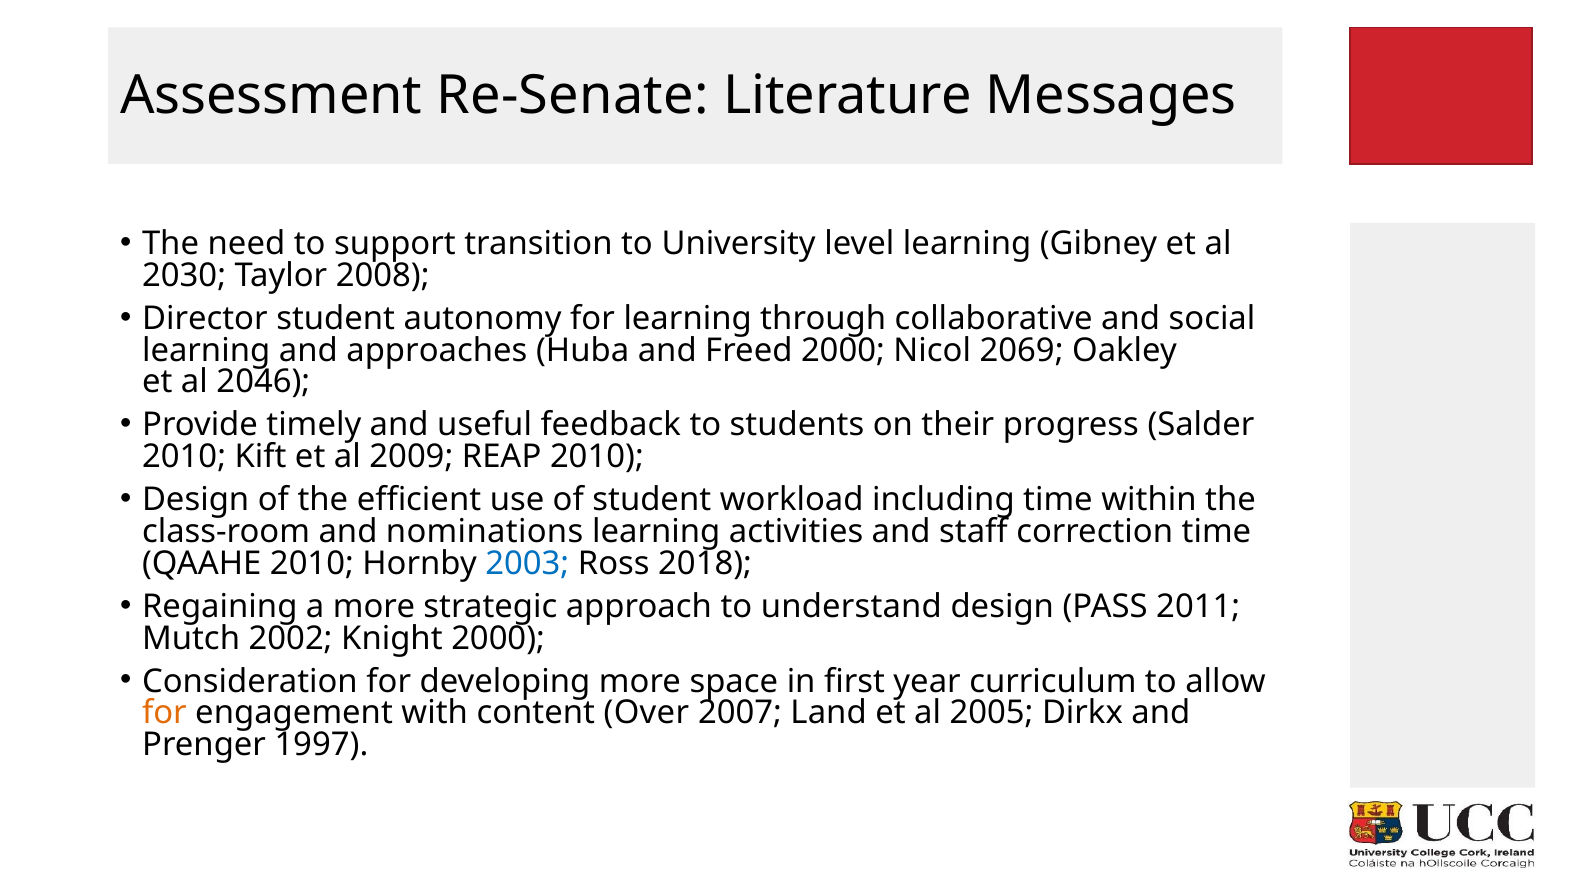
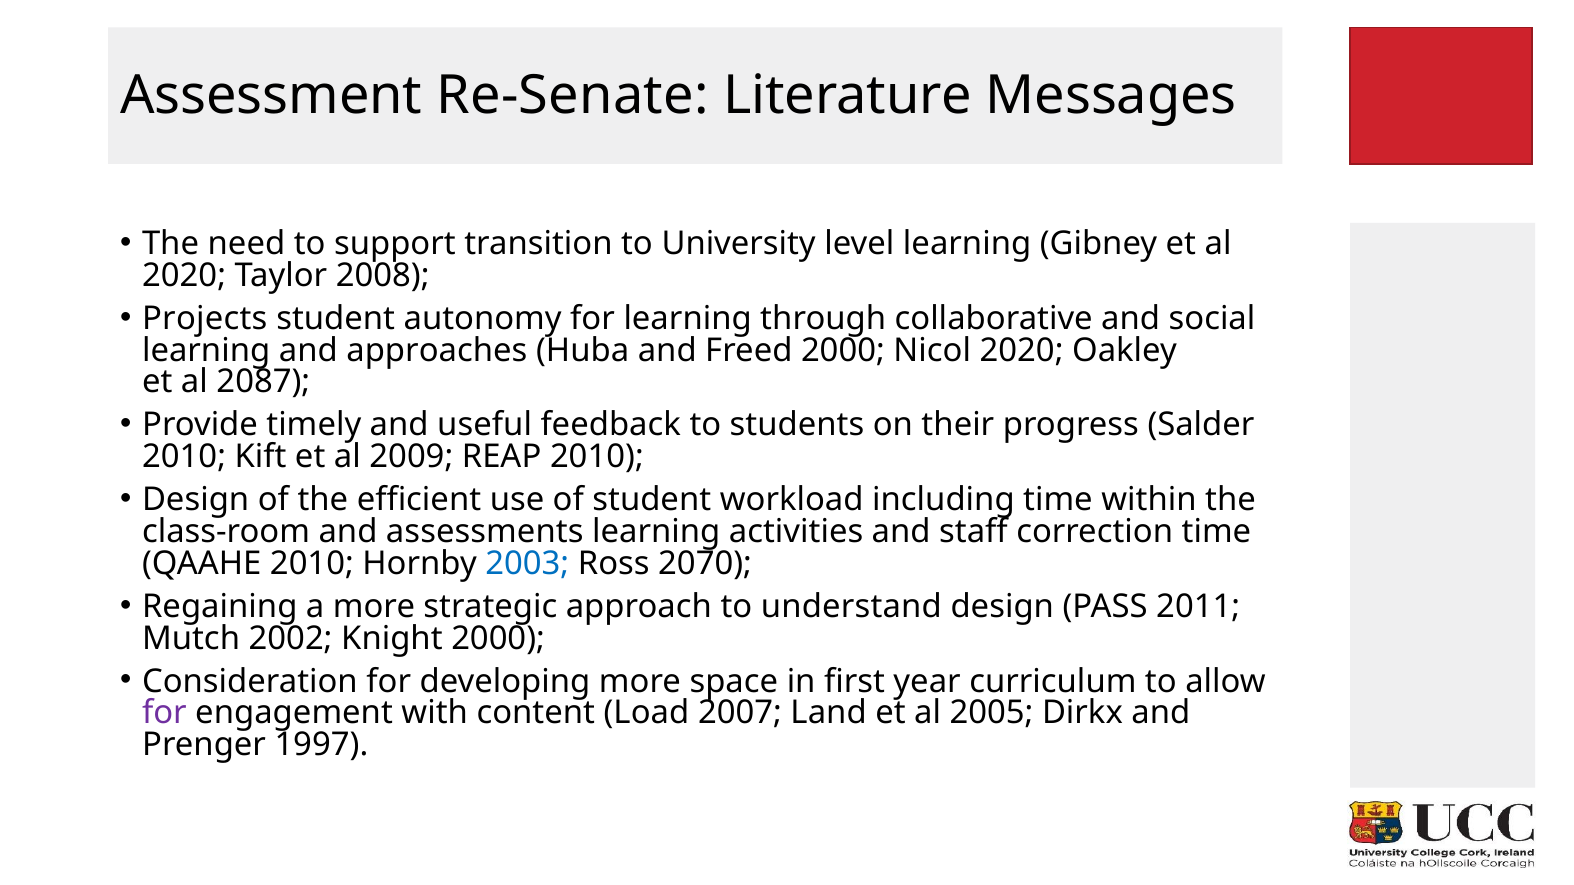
2030 at (184, 276): 2030 -> 2020
Director: Director -> Projects
Nicol 2069: 2069 -> 2020
2046: 2046 -> 2087
nominations: nominations -> assessments
2018: 2018 -> 2070
for at (164, 713) colour: orange -> purple
Over: Over -> Load
